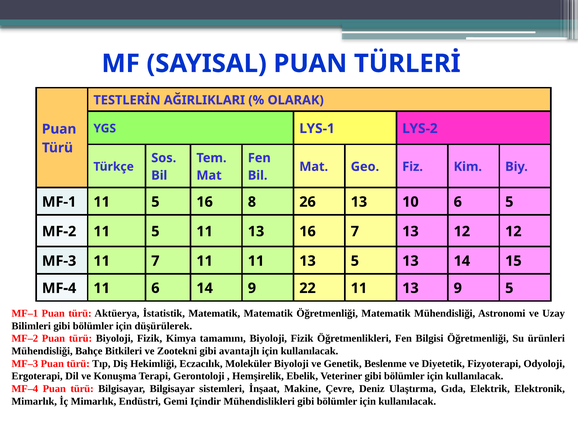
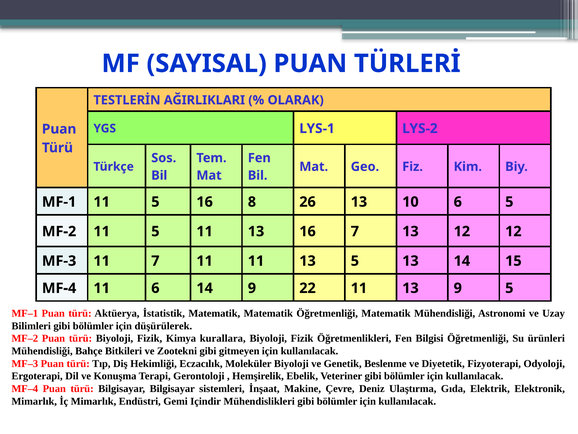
tamamını: tamamını -> kurallara
avantajlı: avantajlı -> gitmeyen
